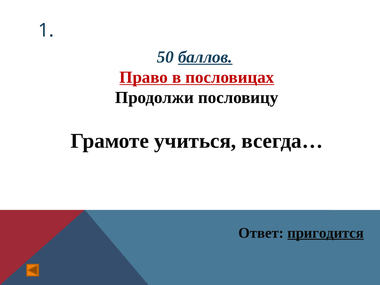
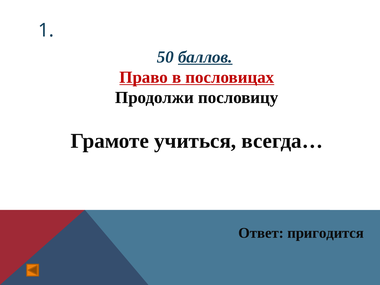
пригодится underline: present -> none
